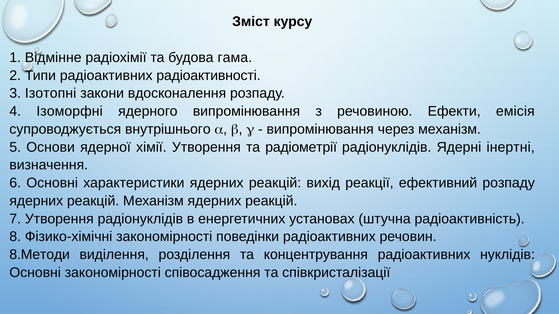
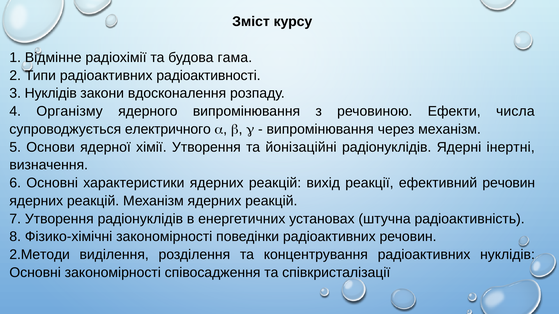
3 Ізотопні: Ізотопні -> Нуклідів
Ізоморфні: Ізоморфні -> Організму
емісія: емісія -> числа
внутрішнього: внутрішнього -> електричного
радіометрії: радіометрії -> йонізаційні
ефективний розпаду: розпаду -> речовин
8.Методи: 8.Методи -> 2.Методи
